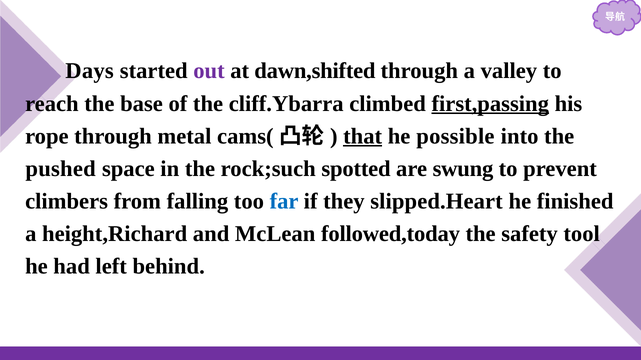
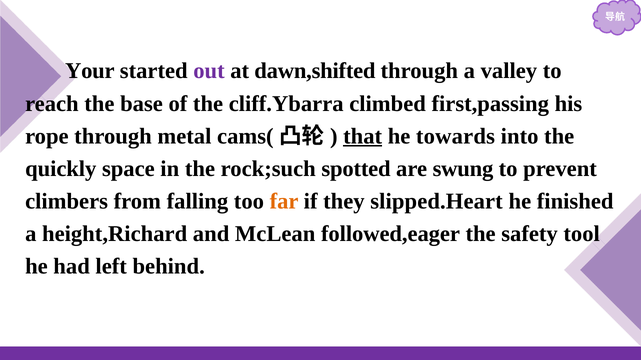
Days: Days -> Your
first,passing underline: present -> none
possible: possible -> towards
pushed: pushed -> quickly
far colour: blue -> orange
followed,today: followed,today -> followed,eager
